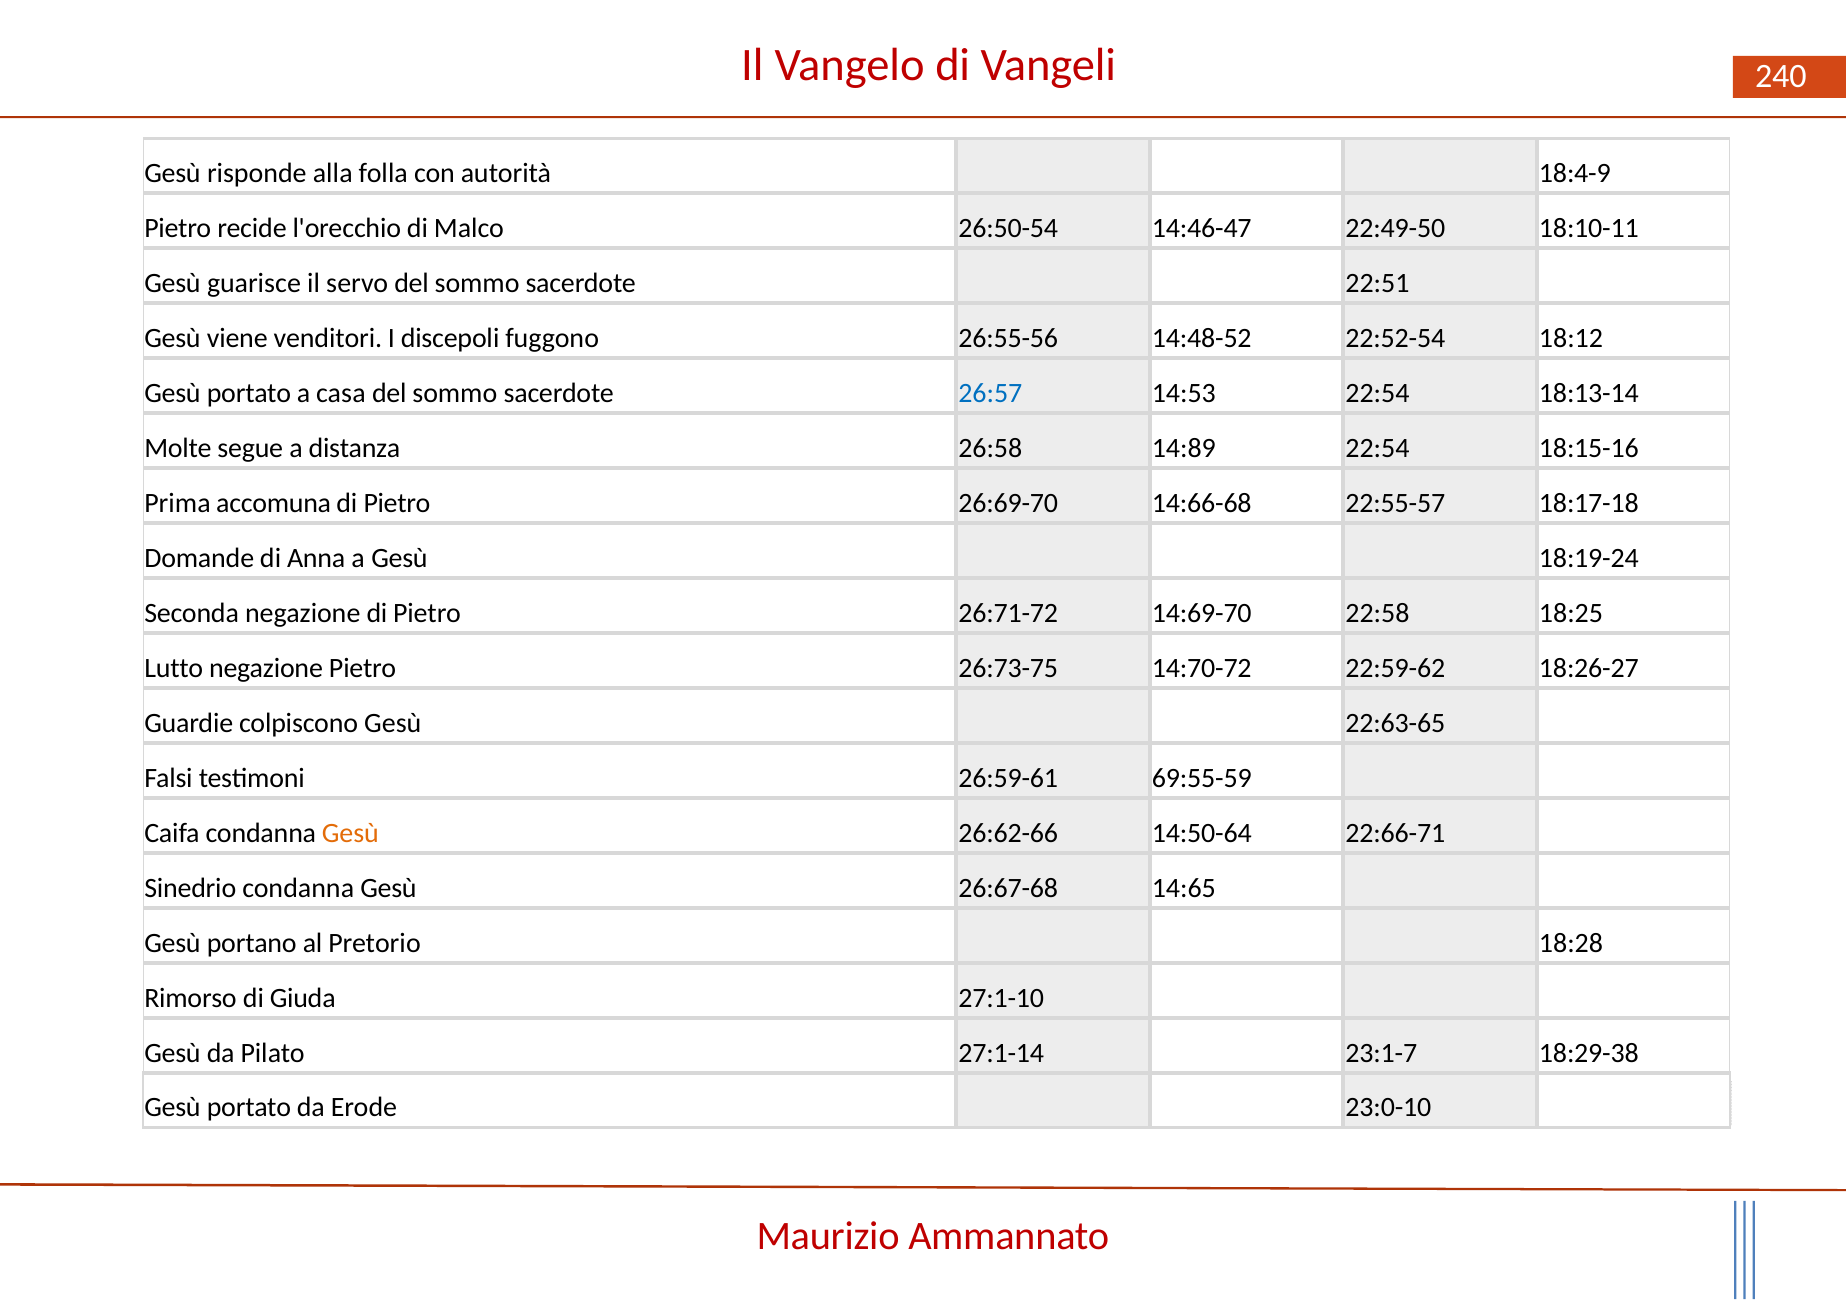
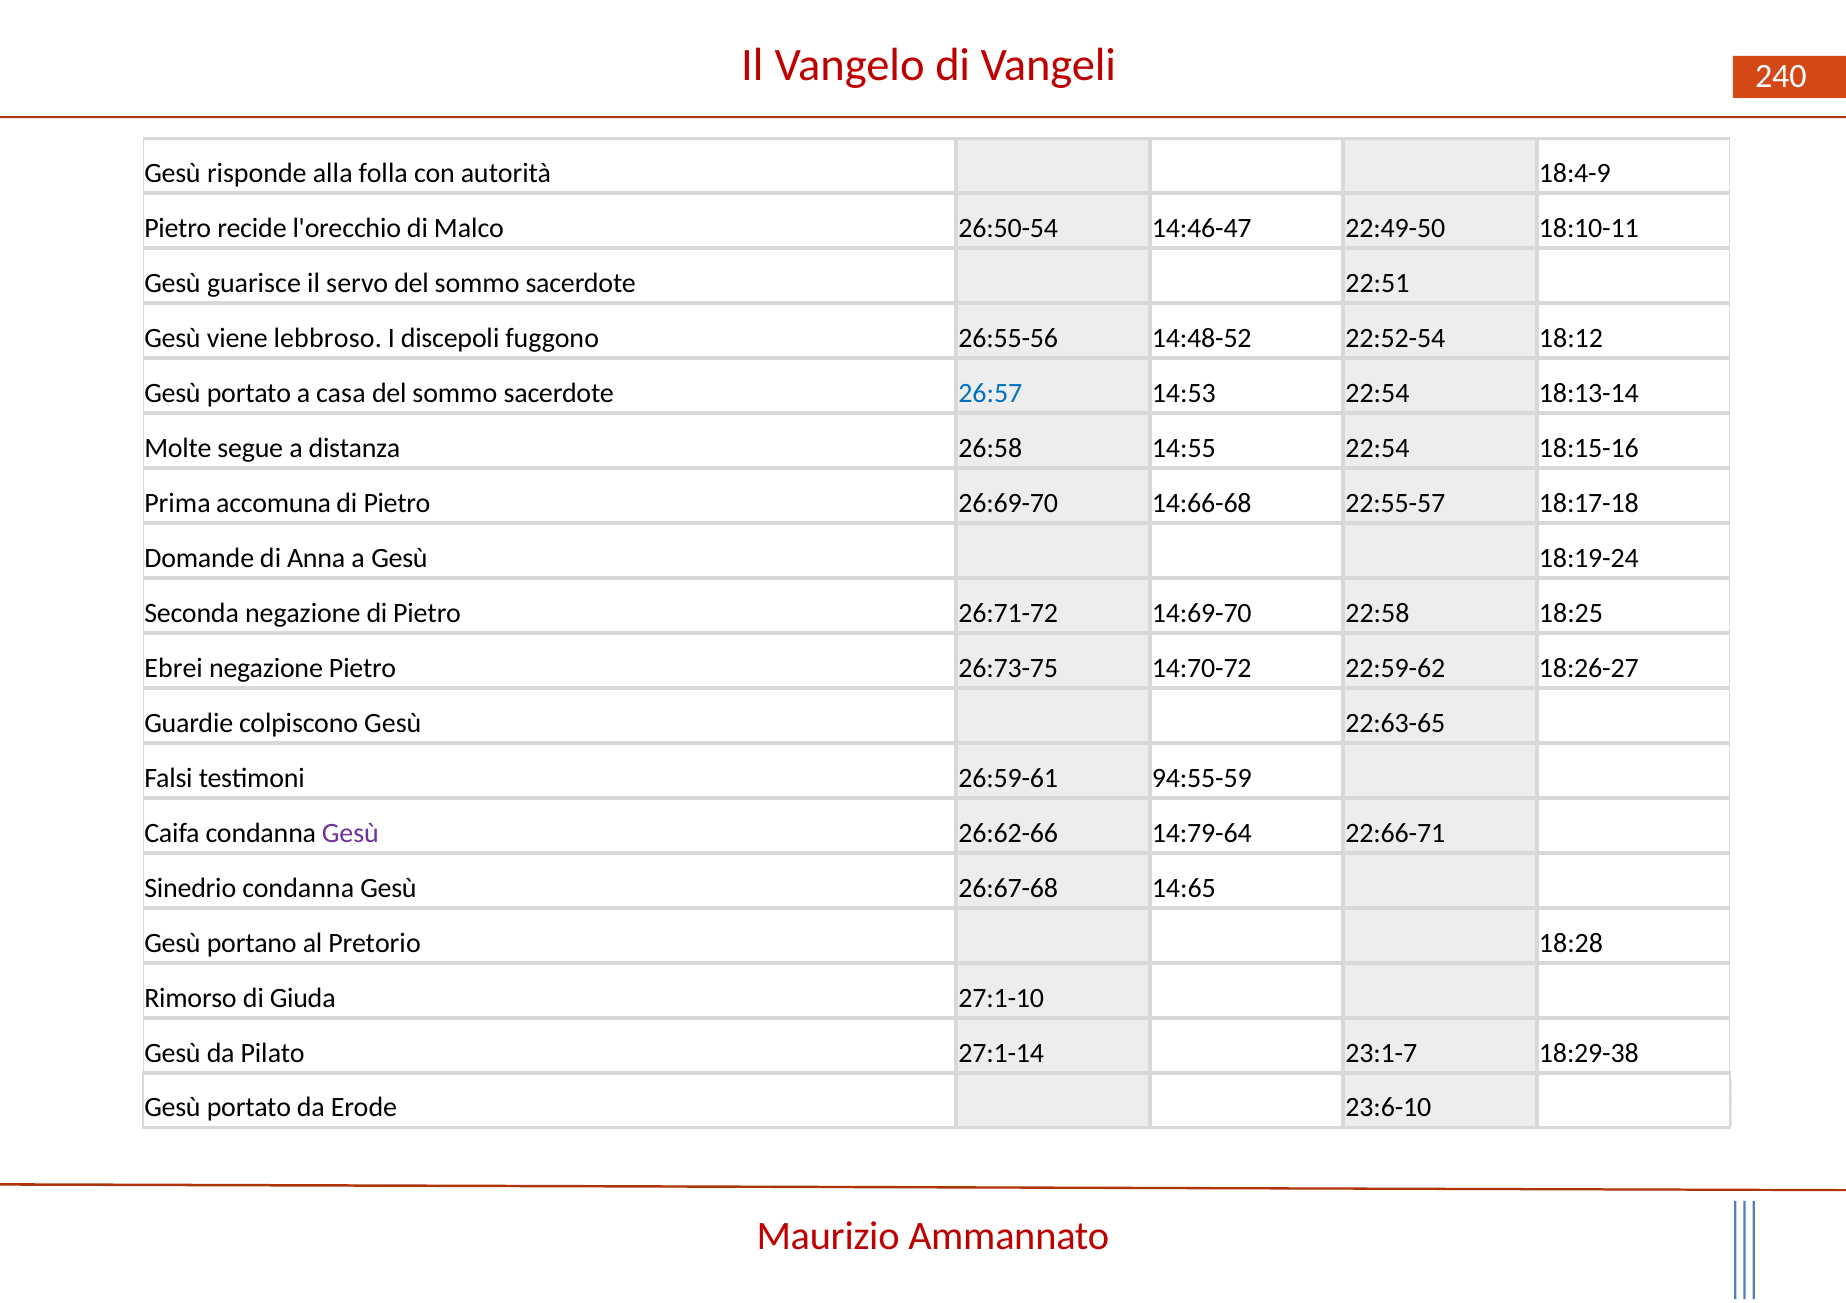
venditori: venditori -> lebbroso
14:89: 14:89 -> 14:55
Lutto: Lutto -> Ebrei
69:55-59: 69:55-59 -> 94:55-59
Gesù at (350, 833) colour: orange -> purple
14:50-64: 14:50-64 -> 14:79-64
23:0-10: 23:0-10 -> 23:6-10
